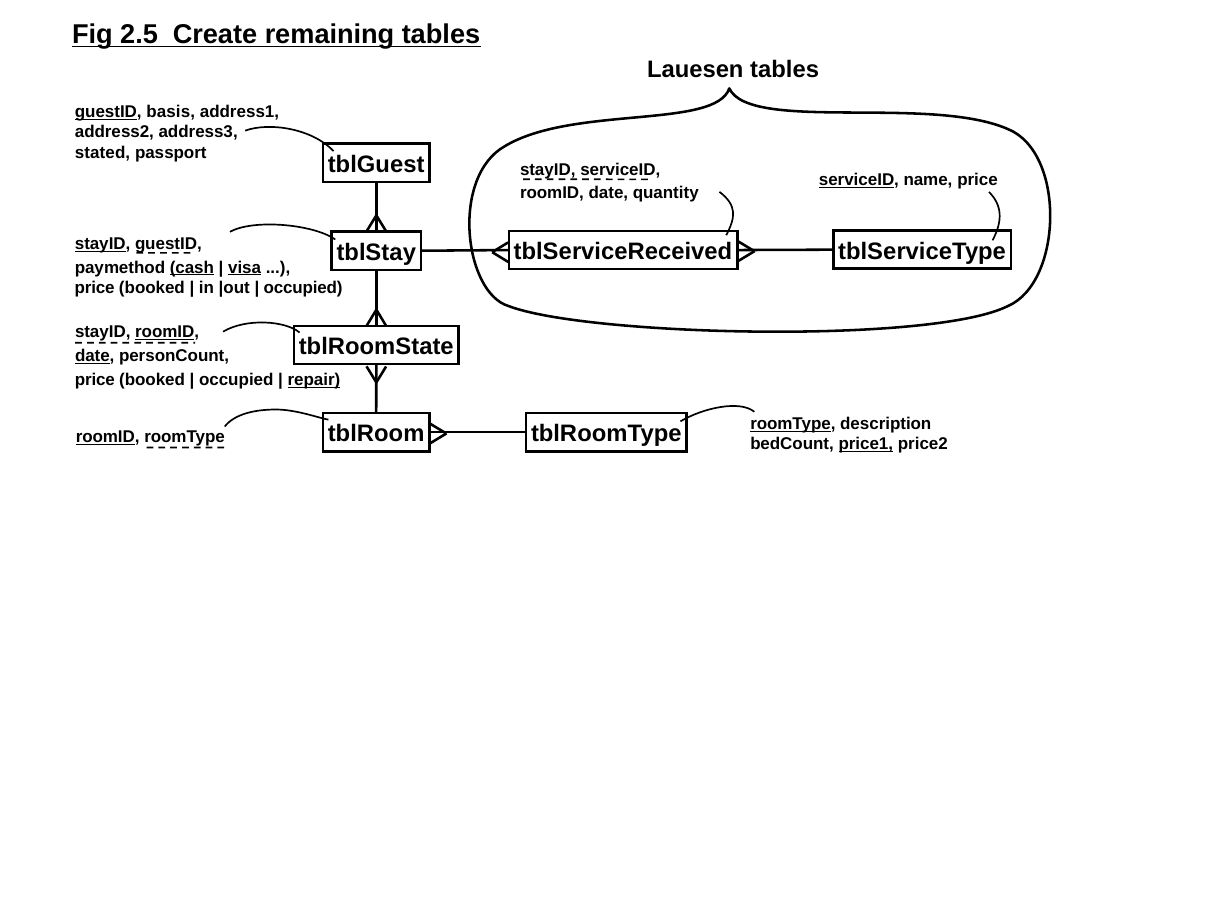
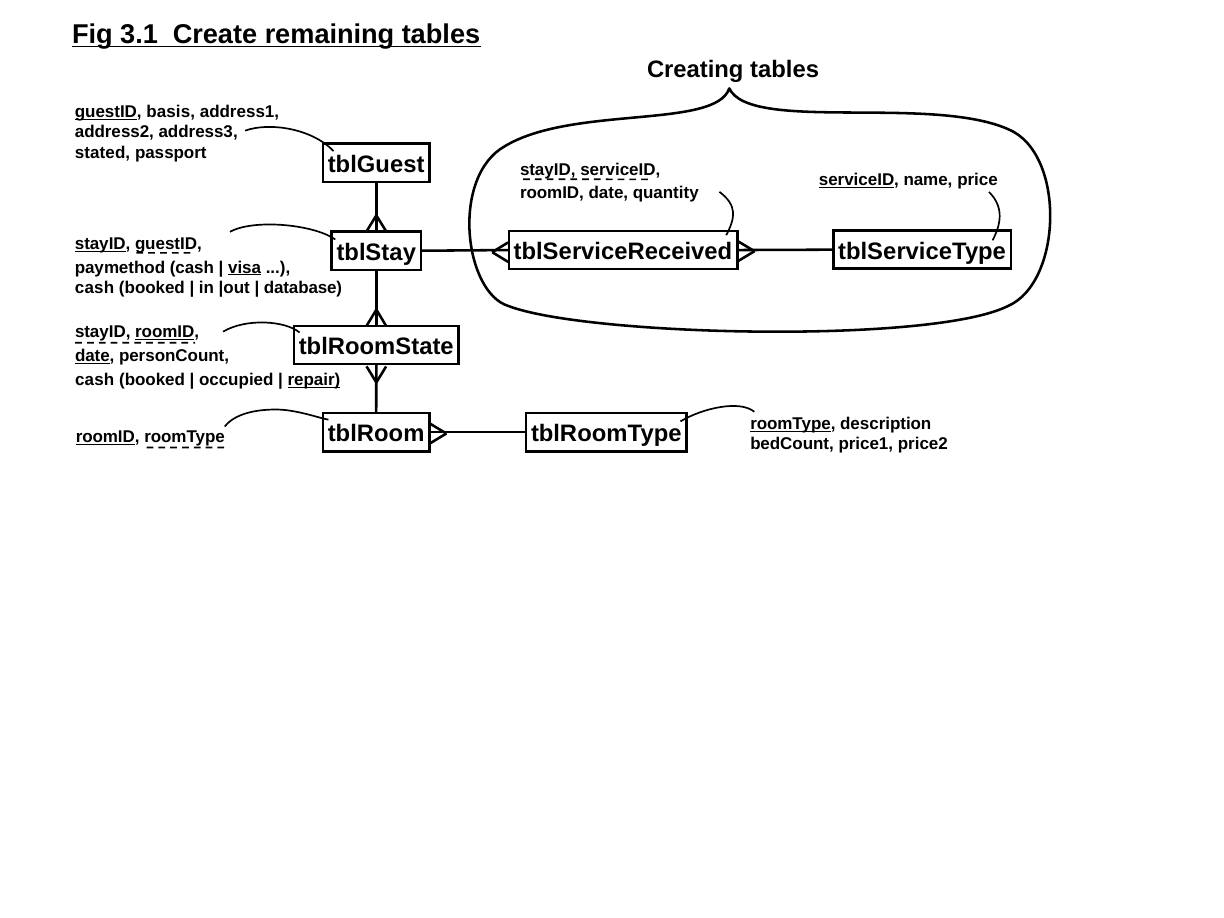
2.5: 2.5 -> 3.1
Lauesen: Lauesen -> Creating
cash at (192, 267) underline: present -> none
price at (95, 288): price -> cash
occupied at (303, 288): occupied -> database
price at (95, 380): price -> cash
price1 underline: present -> none
